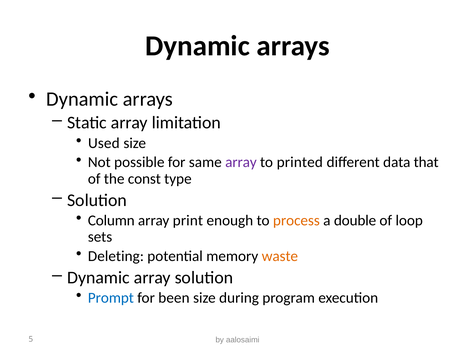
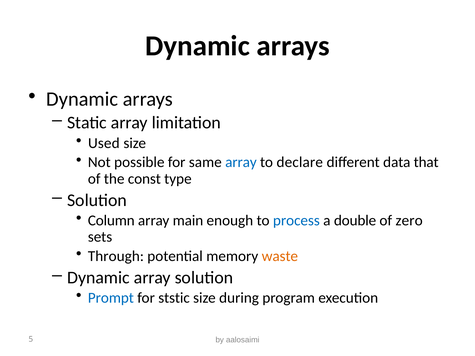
array at (241, 162) colour: purple -> blue
printed: printed -> declare
print: print -> main
process colour: orange -> blue
loop: loop -> zero
Deleting: Deleting -> Through
been: been -> ststic
